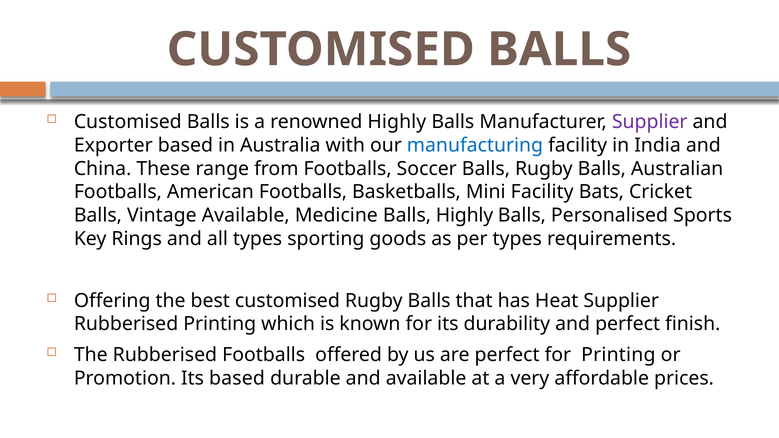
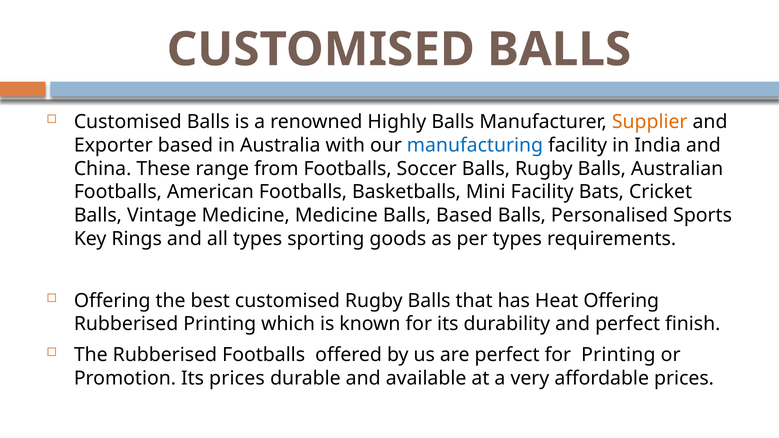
Supplier at (650, 122) colour: purple -> orange
Vintage Available: Available -> Medicine
Balls Highly: Highly -> Based
Heat Supplier: Supplier -> Offering
Its based: based -> prices
